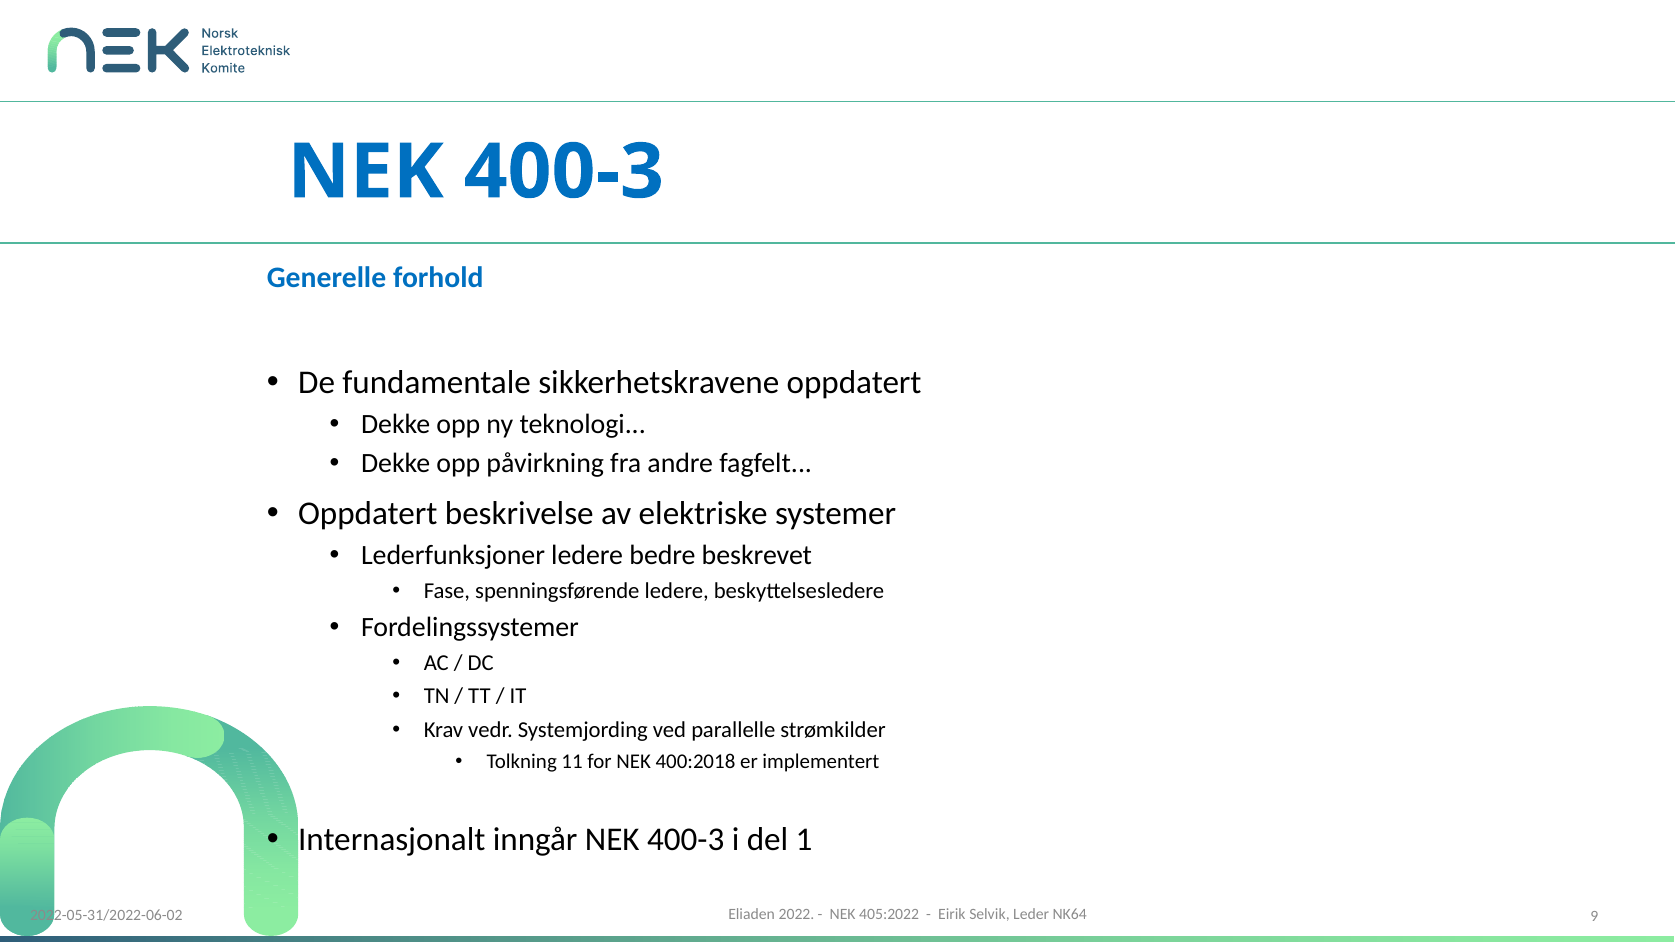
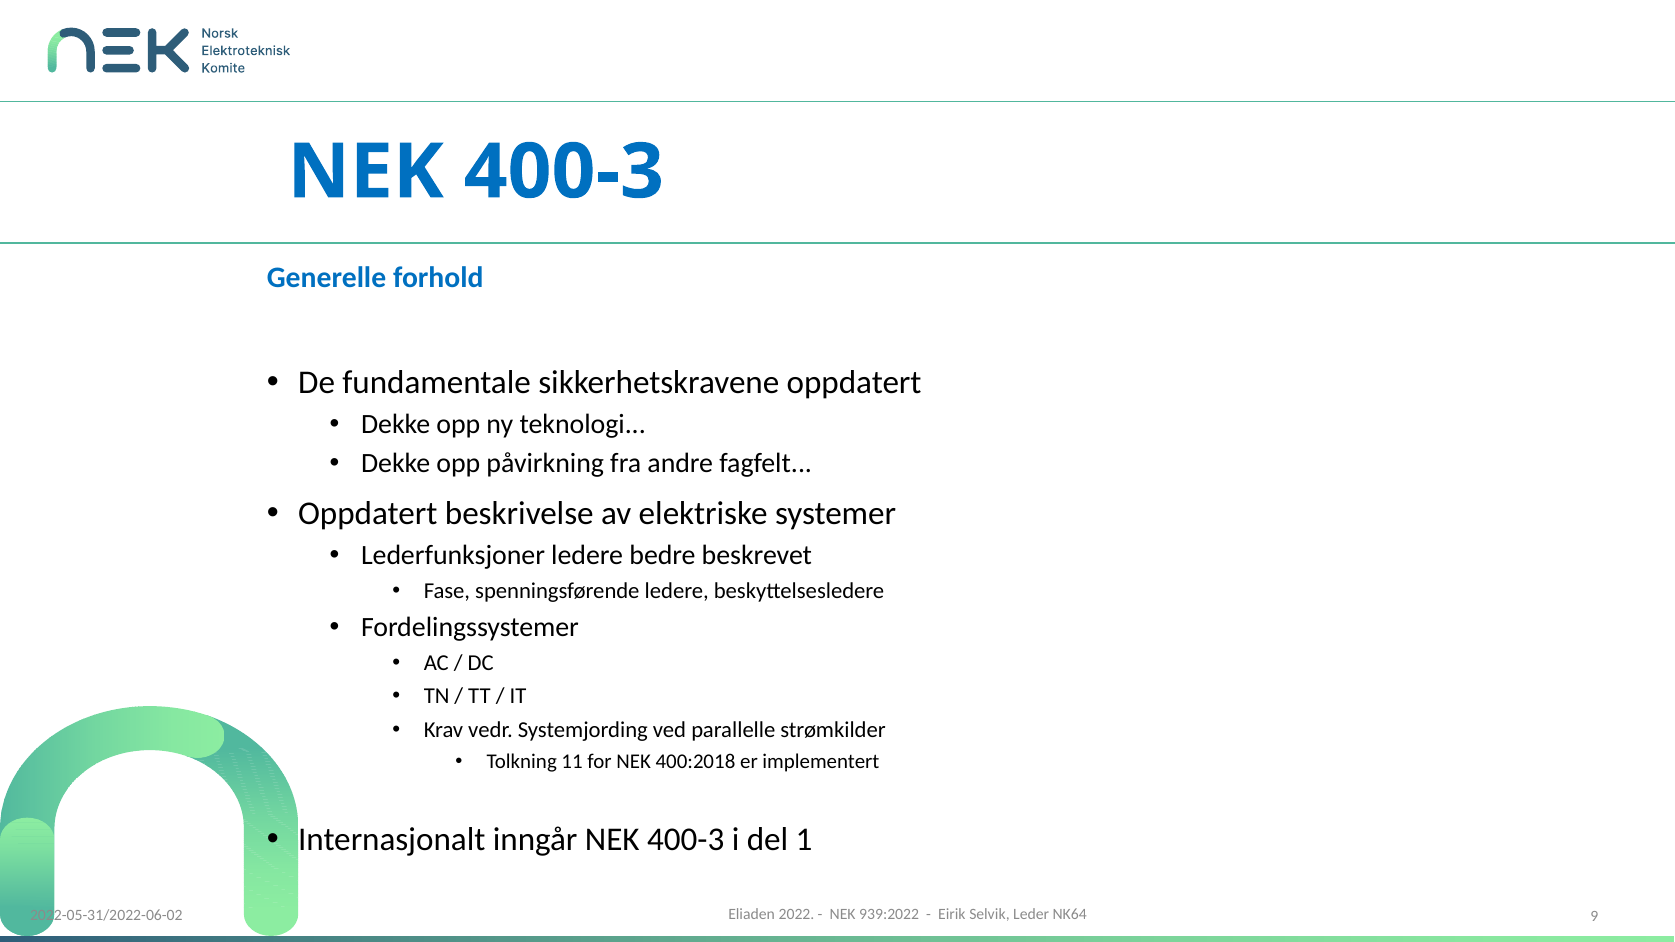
405:2022: 405:2022 -> 939:2022
